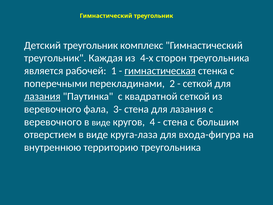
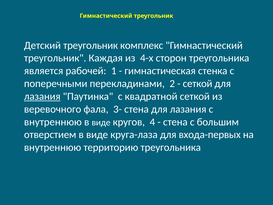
гимнастическая underline: present -> none
веревочного at (53, 122): веревочного -> внутреннюю
входа-фигура: входа-фигура -> входа-первых
